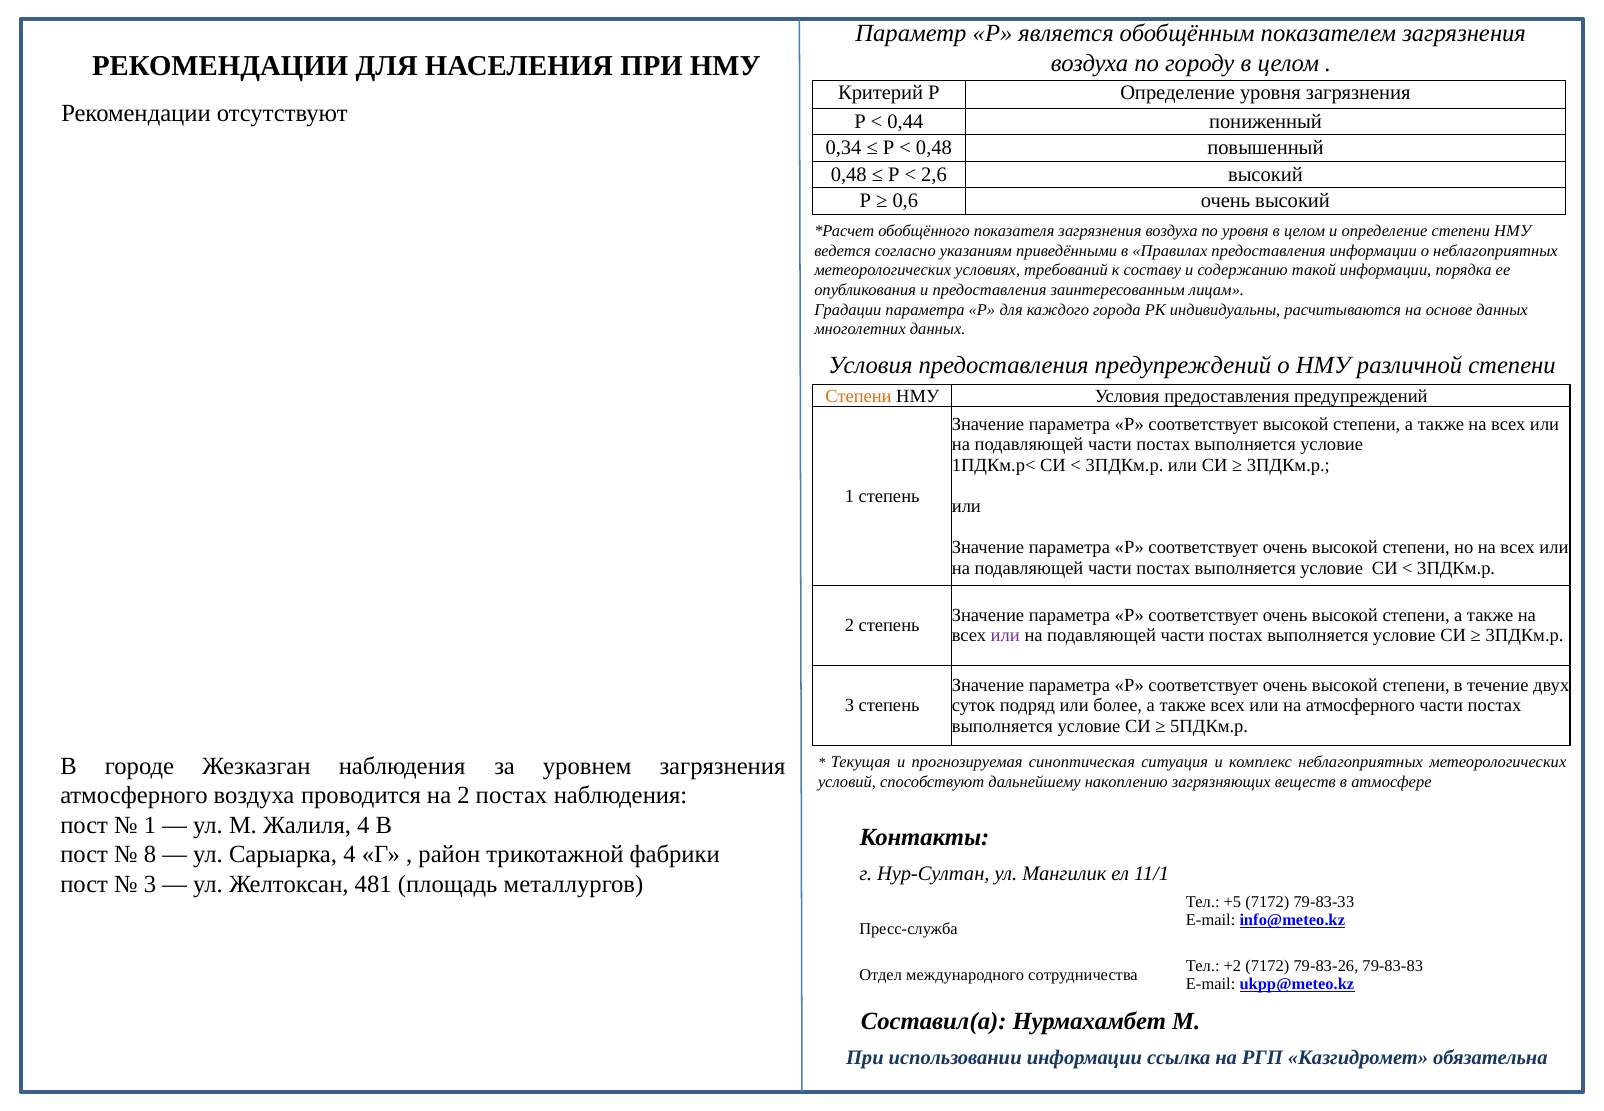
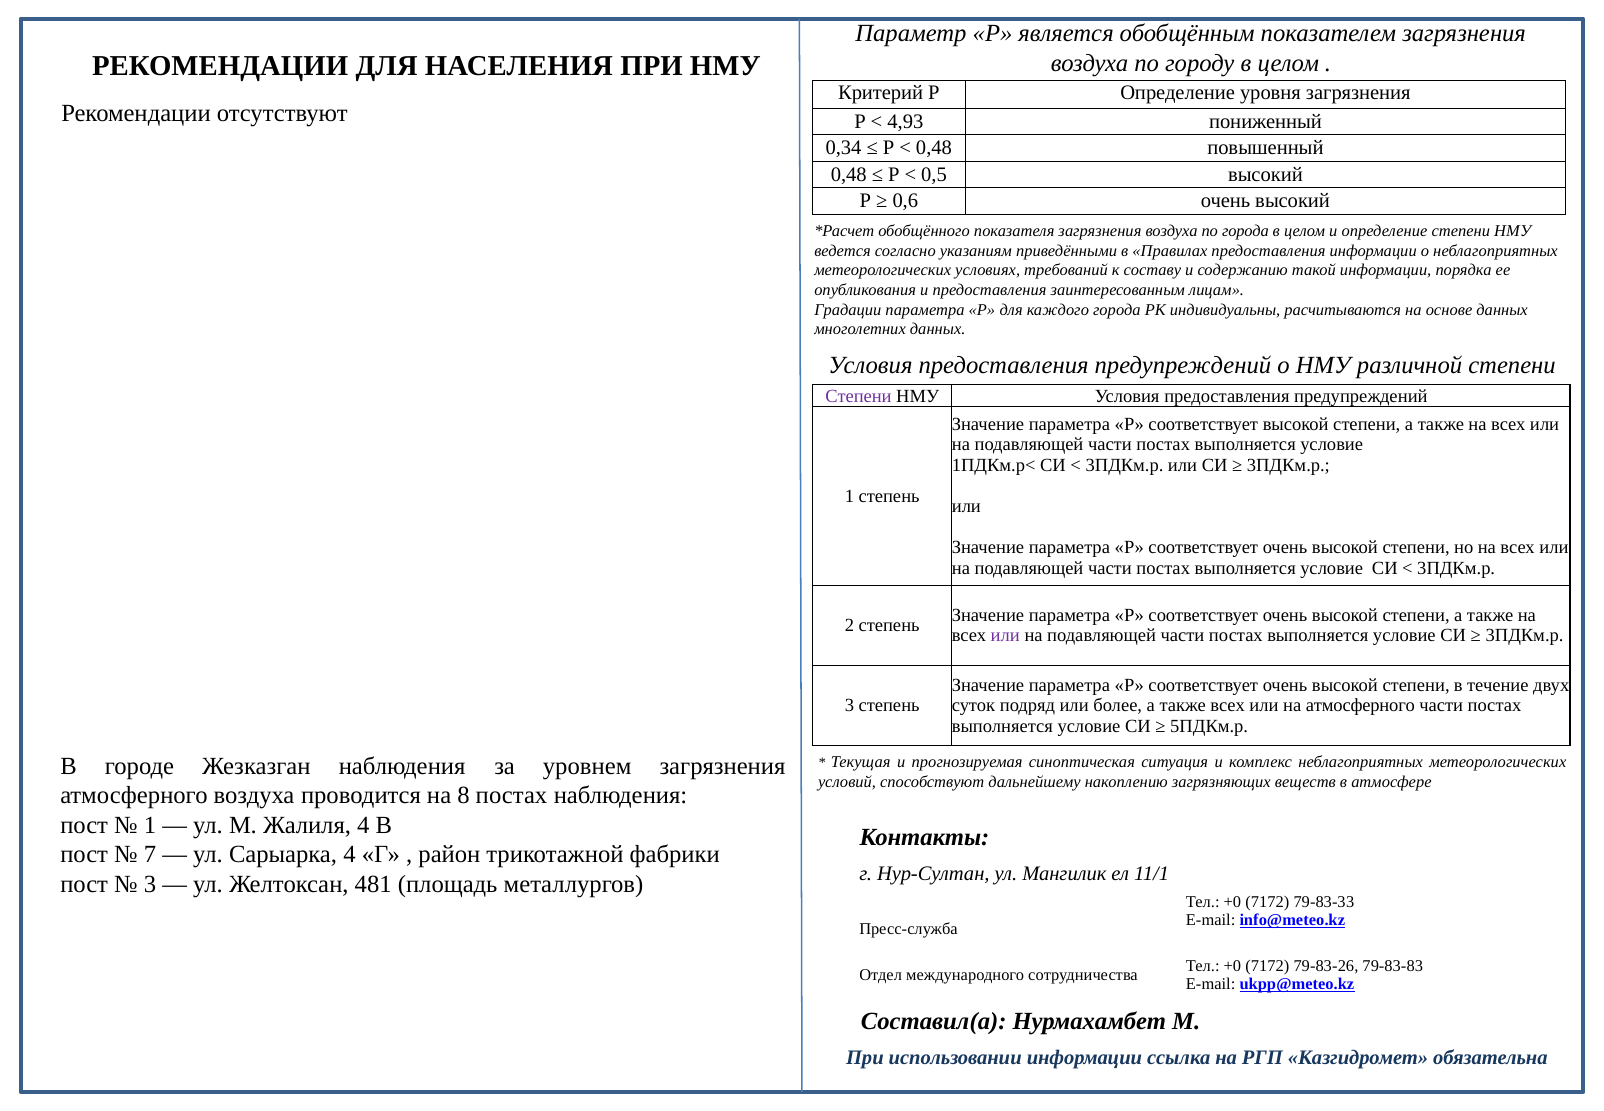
0,44: 0,44 -> 4,93
2,6: 2,6 -> 0,5
по уровня: уровня -> города
Степени at (858, 396) colour: orange -> purple
на 2: 2 -> 8
8: 8 -> 7
+5 at (1232, 902): +5 -> +0
+2 at (1232, 966): +2 -> +0
